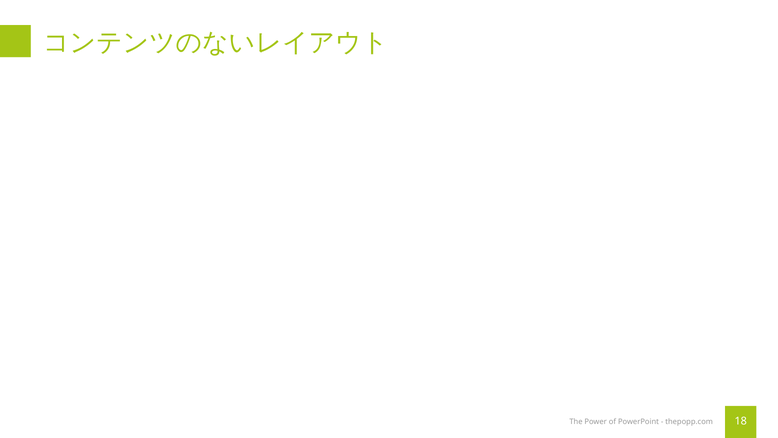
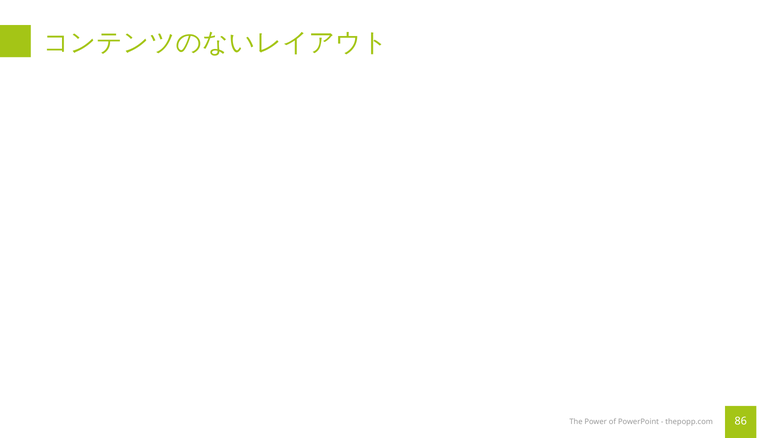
18: 18 -> 86
